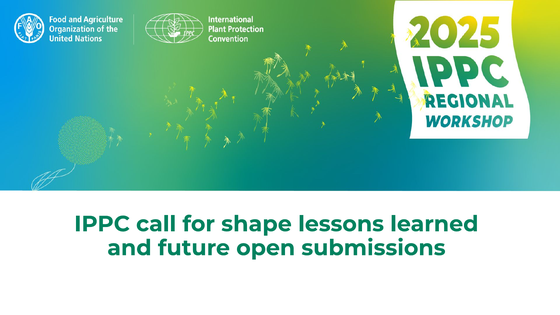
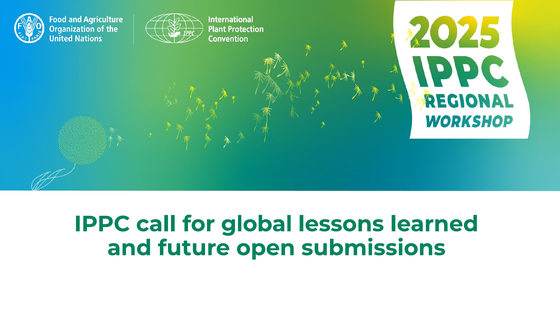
shape: shape -> global
